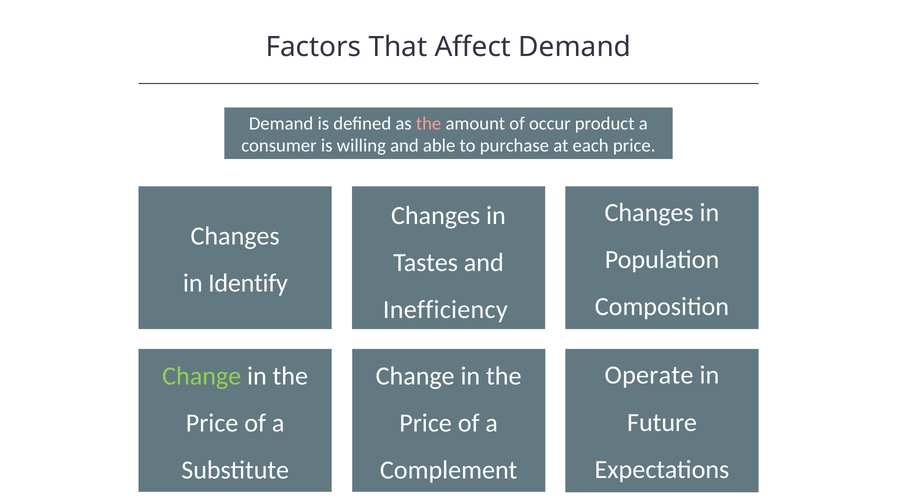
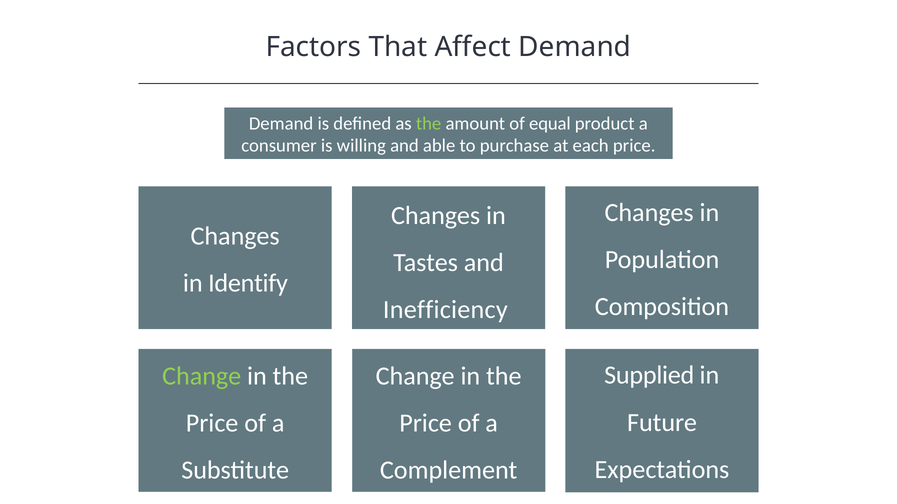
the at (429, 124) colour: pink -> light green
occur: occur -> equal
Operate: Operate -> Supplied
